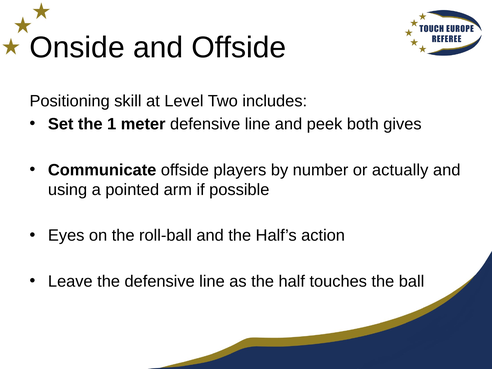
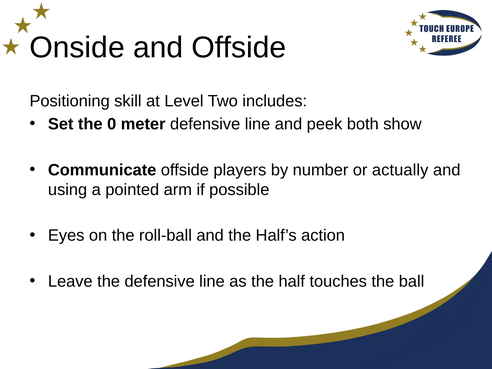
1: 1 -> 0
gives: gives -> show
